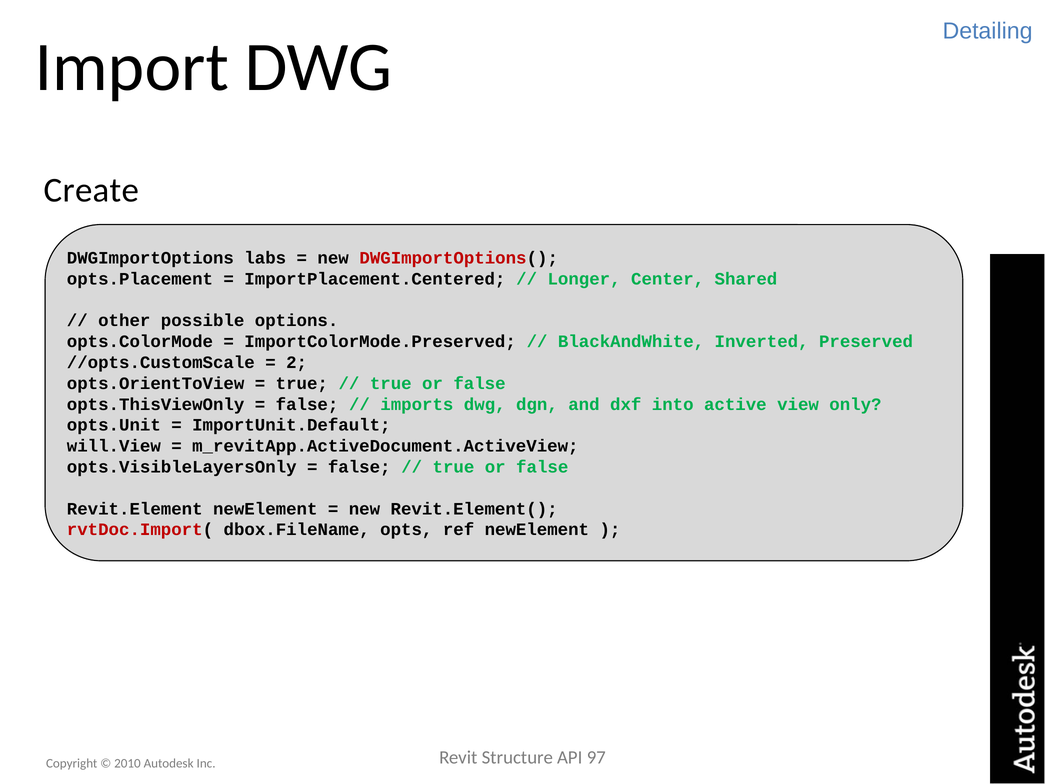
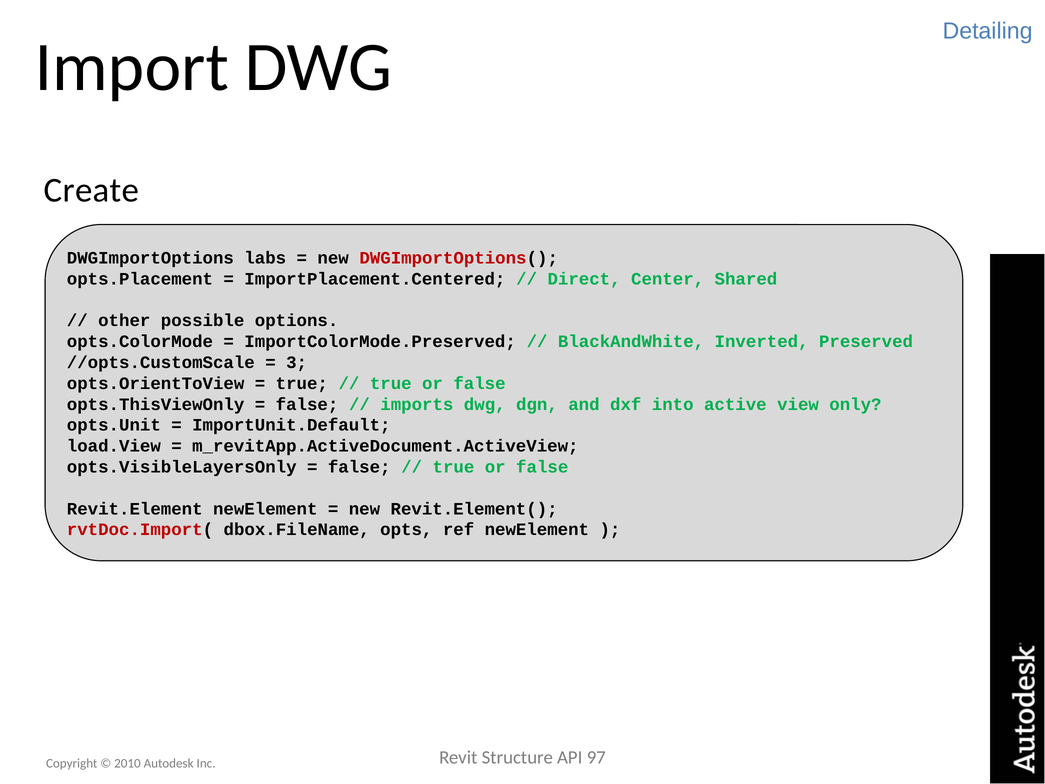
Longer: Longer -> Direct
2: 2 -> 3
will.View: will.View -> load.View
